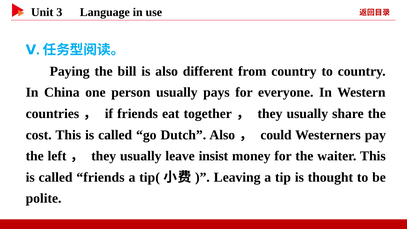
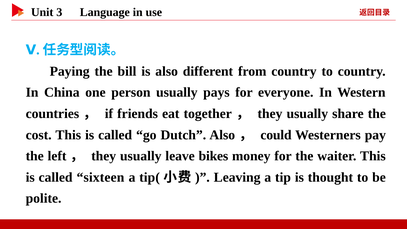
insist: insist -> bikes
called friends: friends -> sixteen
